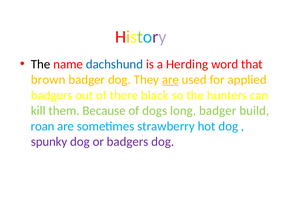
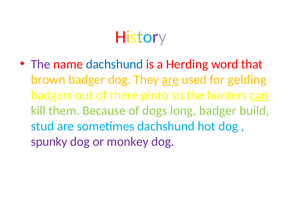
The at (41, 64) colour: black -> purple
applied: applied -> gelding
black: black -> pinto
can underline: none -> present
roan: roan -> stud
sometimes strawberry: strawberry -> dachshund
or badgers: badgers -> monkey
